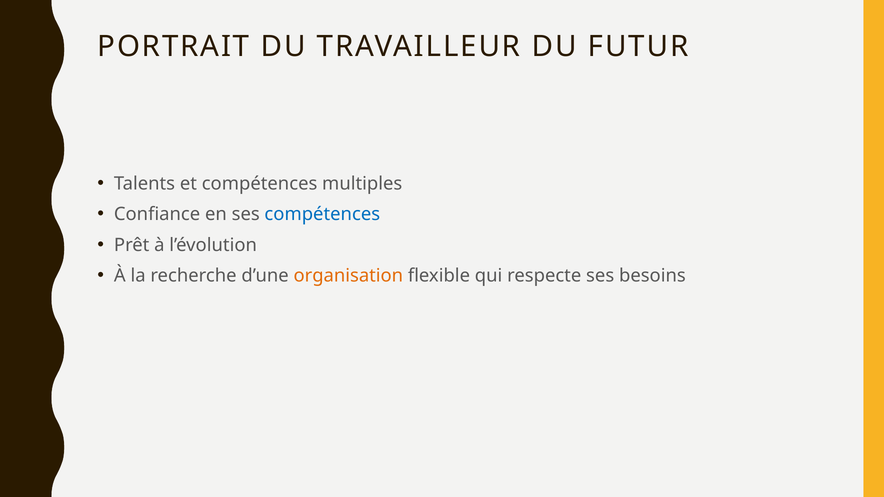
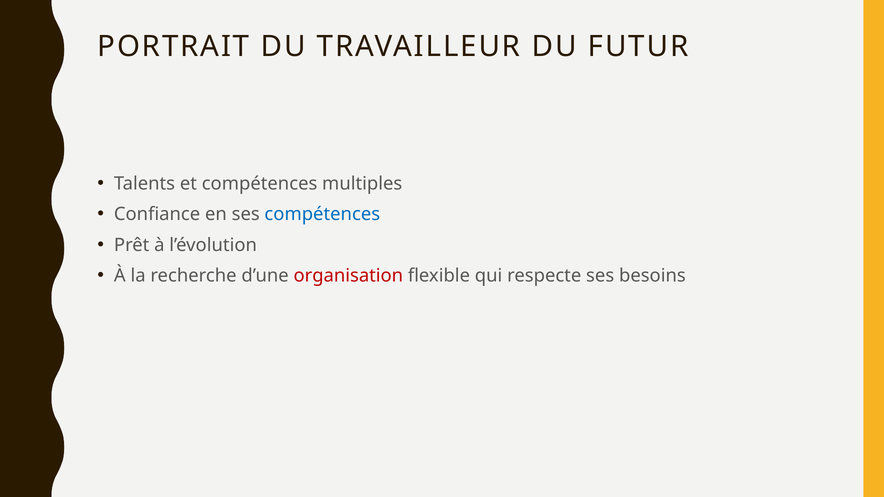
organisation colour: orange -> red
